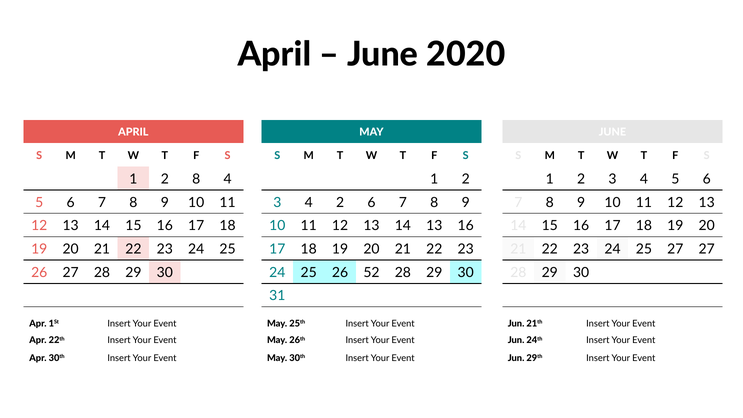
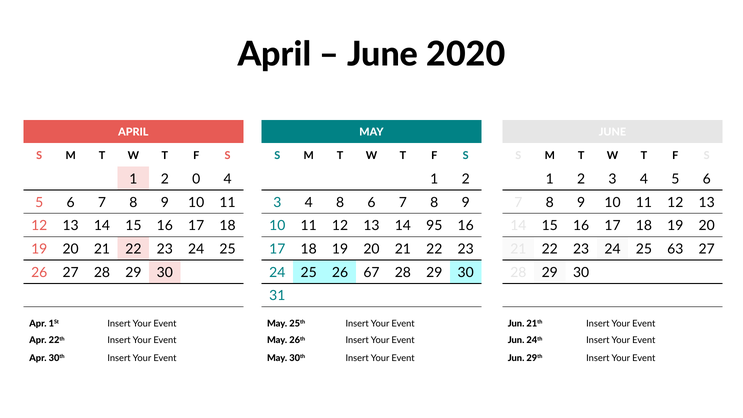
2 8: 8 -> 0
4 2: 2 -> 8
14 13: 13 -> 95
25 27: 27 -> 63
52: 52 -> 67
